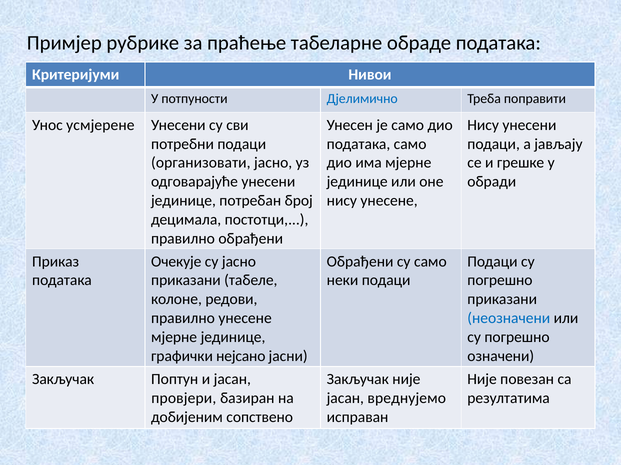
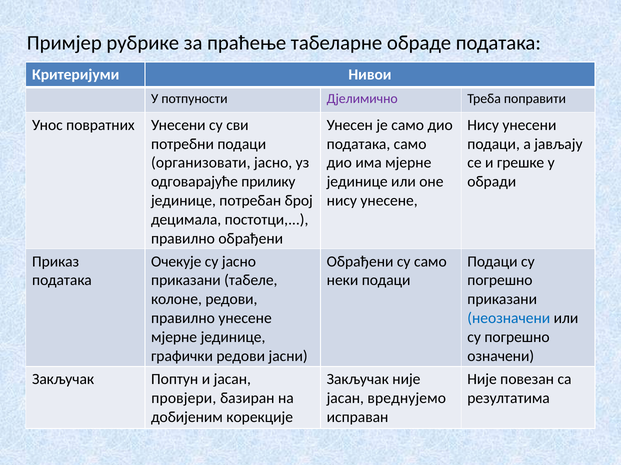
Дјелимично colour: blue -> purple
усмјерене: усмјерене -> повратних
одговарајуће унесени: унесени -> прилику
графички нејсано: нејсано -> редови
сопствено: сопствено -> корекције
